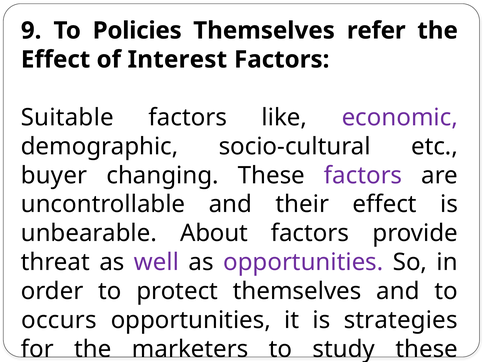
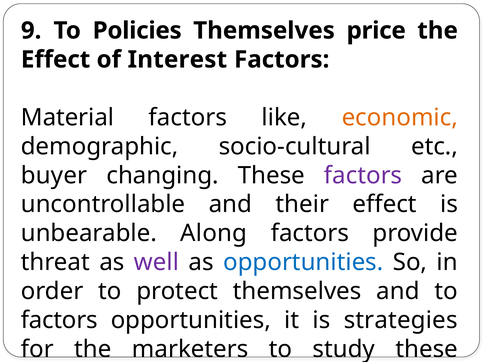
refer: refer -> price
Suitable: Suitable -> Material
economic colour: purple -> orange
About: About -> Along
opportunities at (303, 262) colour: purple -> blue
occurs at (59, 320): occurs -> factors
